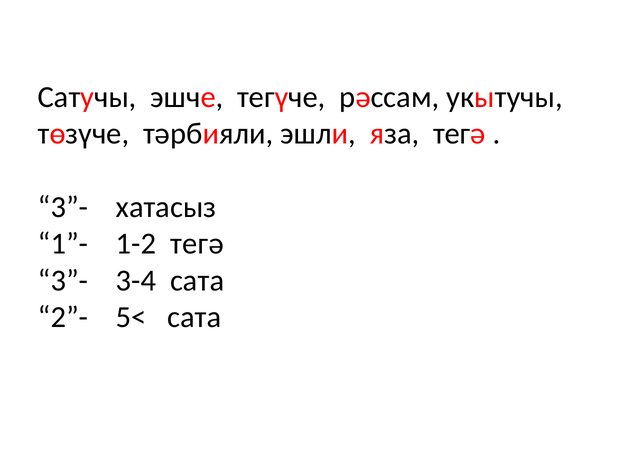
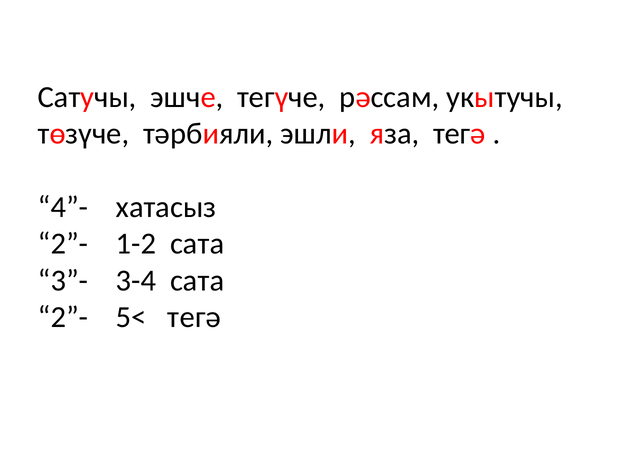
3”- at (63, 207): 3”- -> 4”-
1”- at (63, 244): 1”- -> 2”-
1-2 тегә: тегә -> сата
5˂ сата: сата -> тегә
